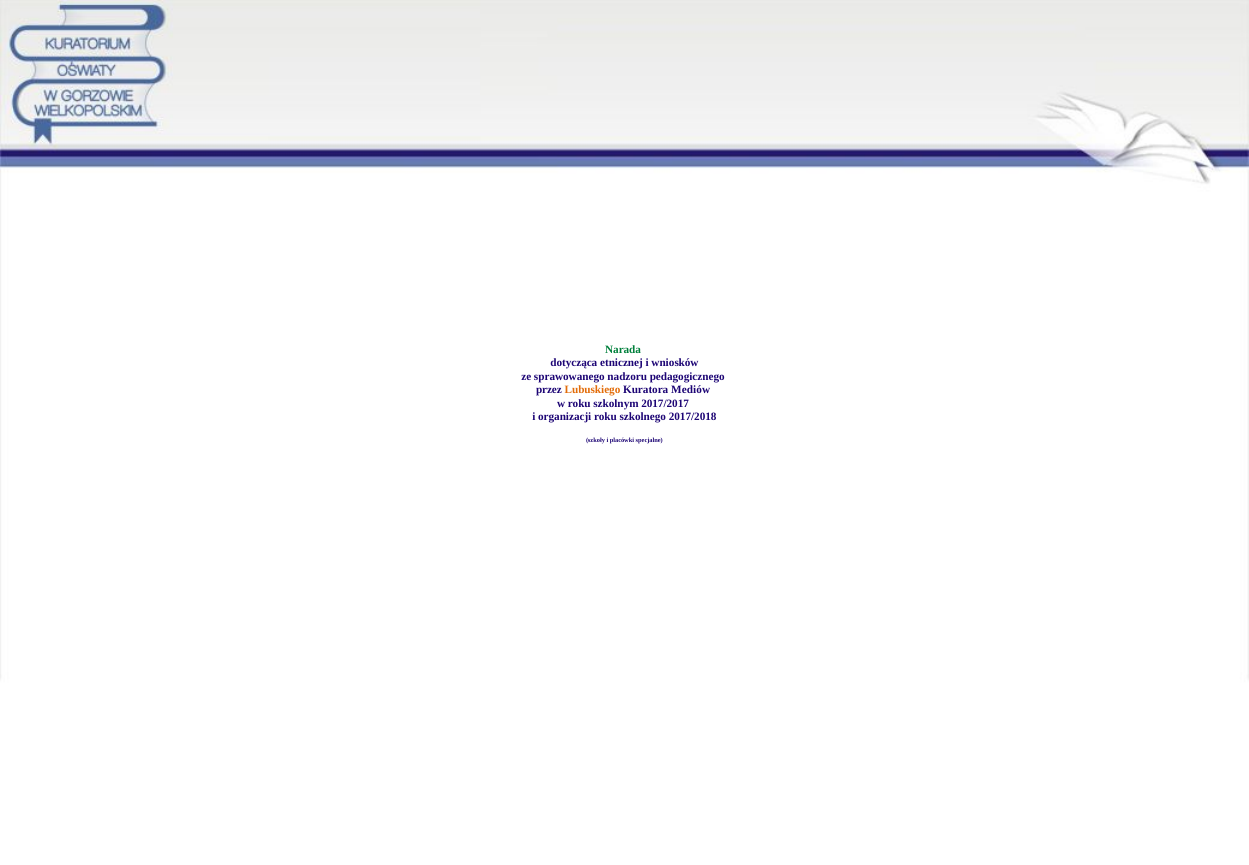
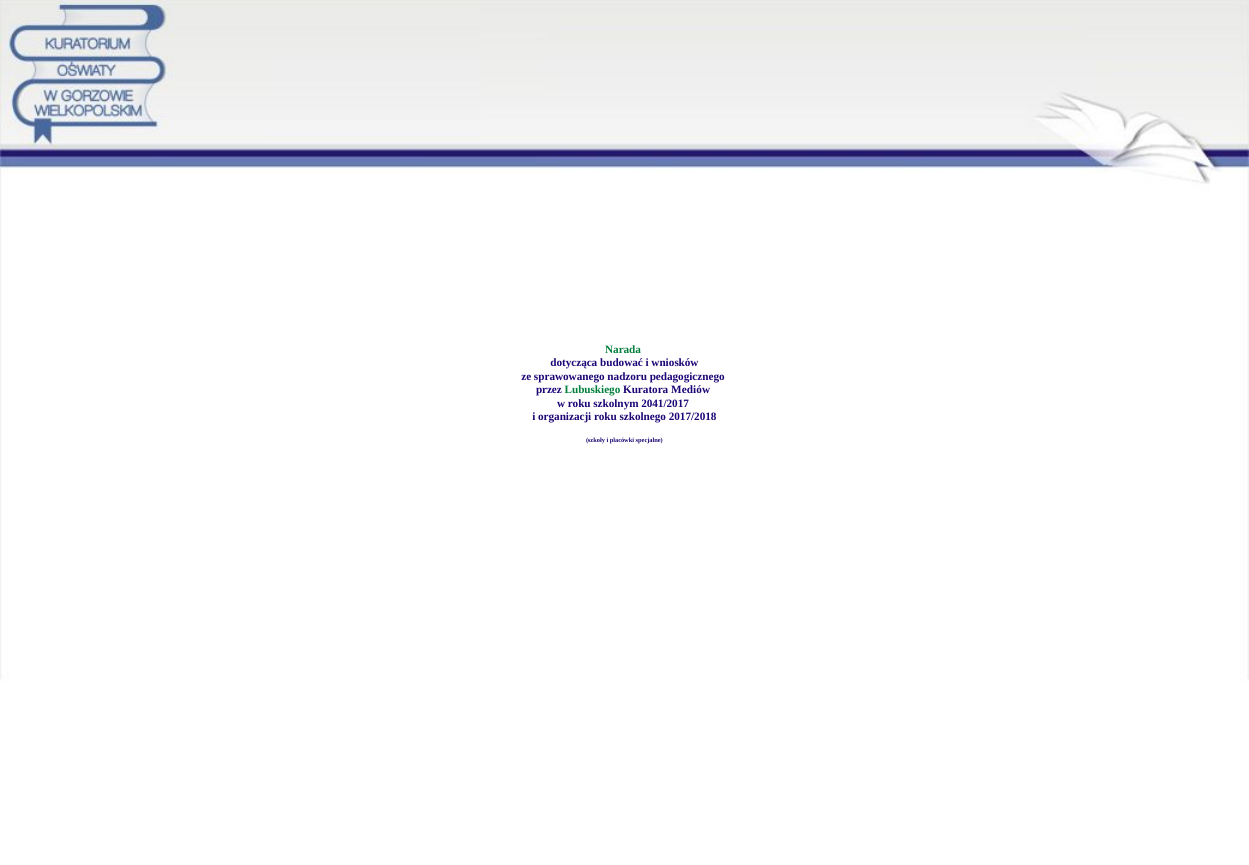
etnicznej: etnicznej -> budować
Lubuskiego colour: orange -> green
2017/2017: 2017/2017 -> 2041/2017
